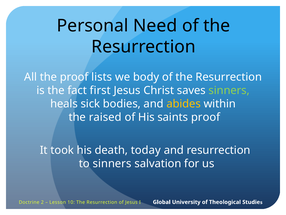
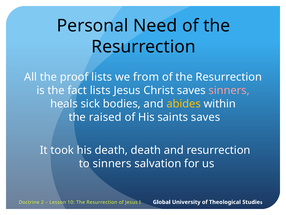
body: body -> from
fact first: first -> lists
sinners at (229, 90) colour: light green -> pink
saints proof: proof -> saves
death today: today -> death
